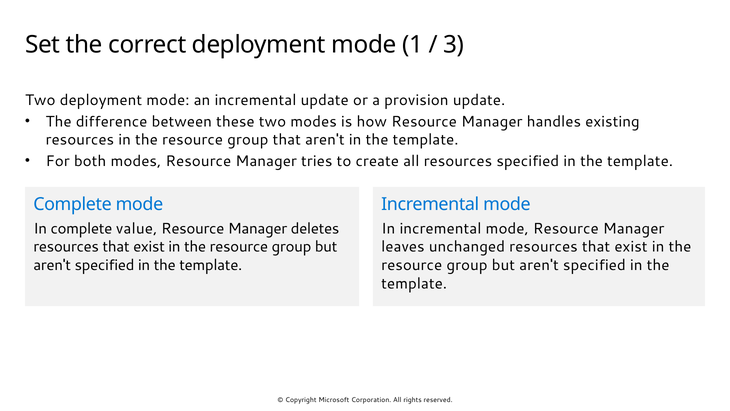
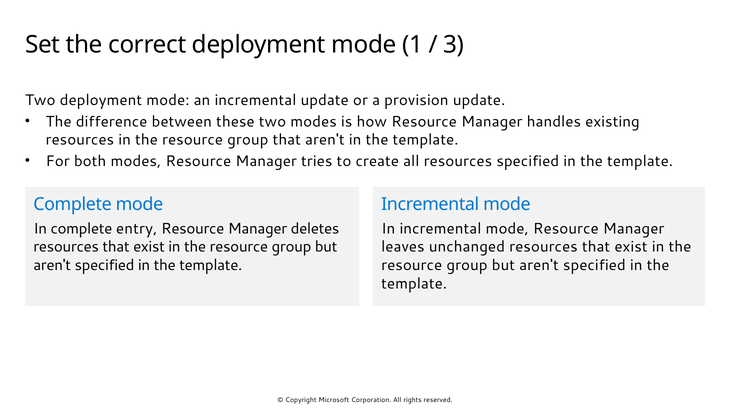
value: value -> entry
